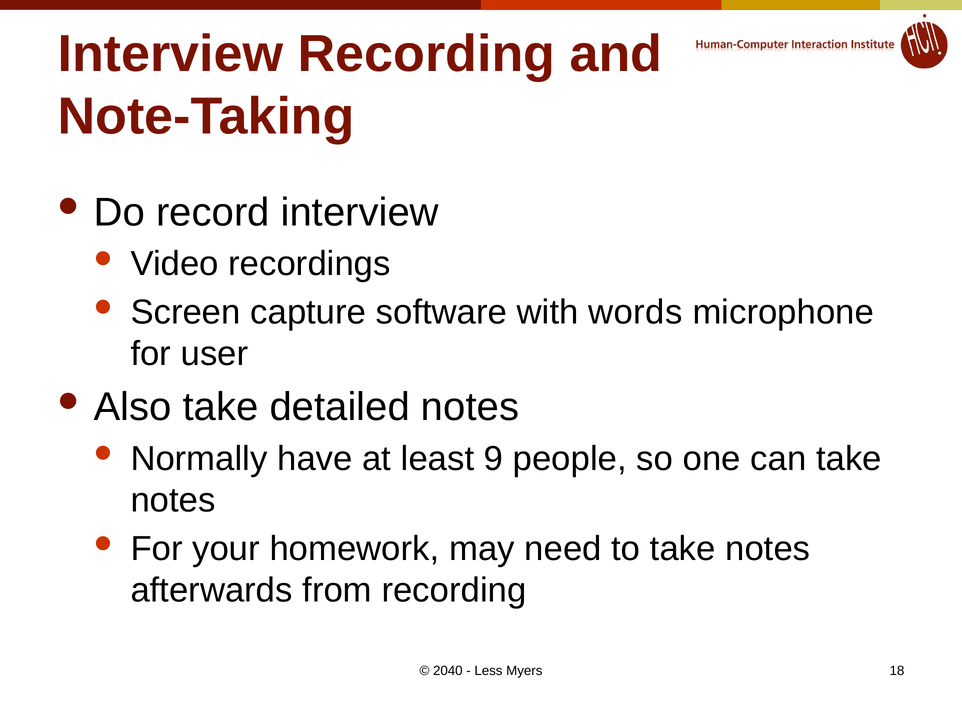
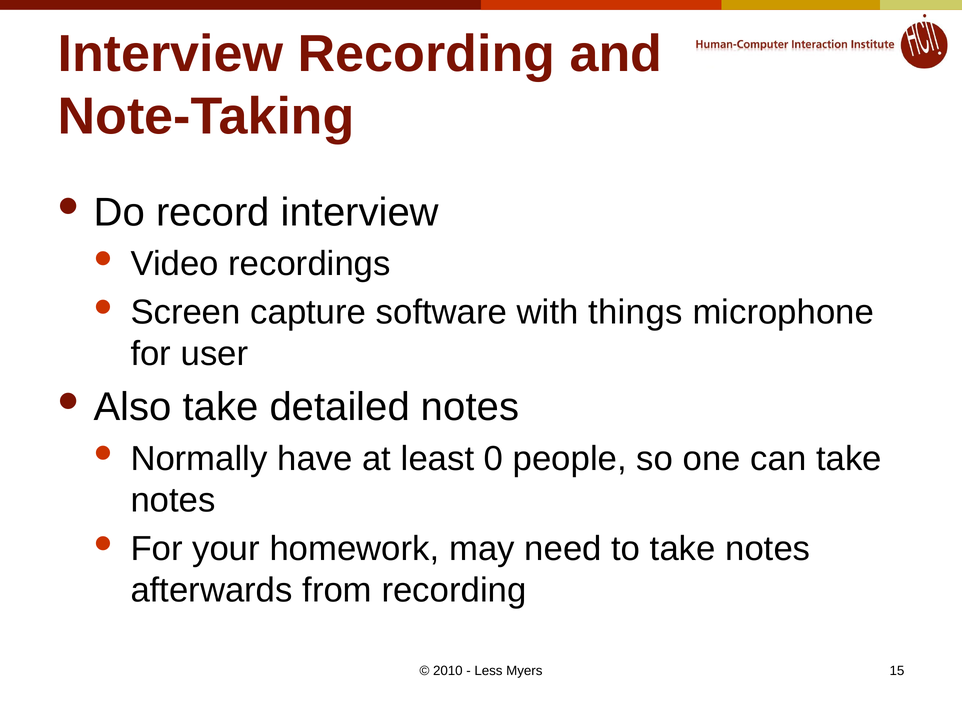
words: words -> things
9: 9 -> 0
2040: 2040 -> 2010
18: 18 -> 15
